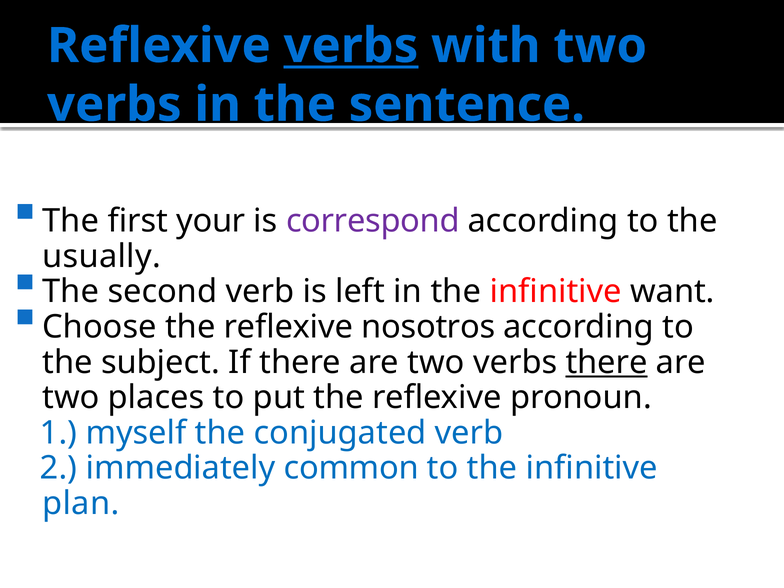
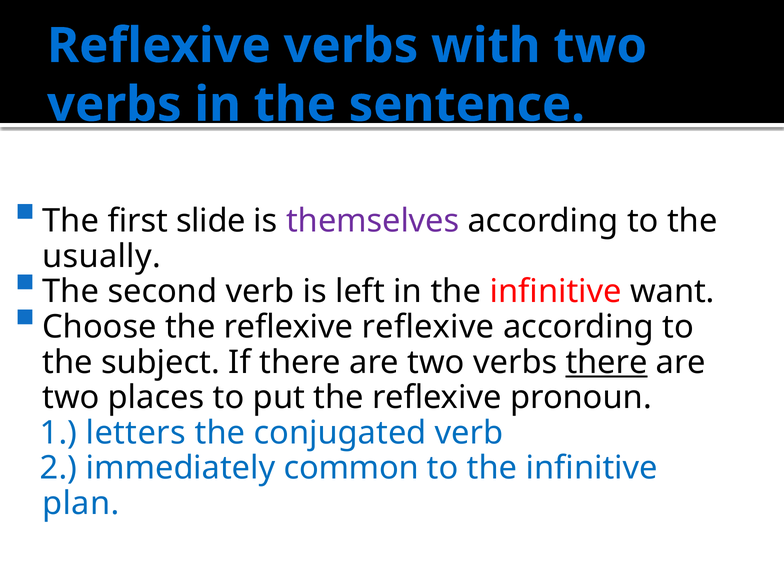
verbs at (351, 46) underline: present -> none
your: your -> slide
correspond: correspond -> themselves
reflexive nosotros: nosotros -> reflexive
myself: myself -> letters
